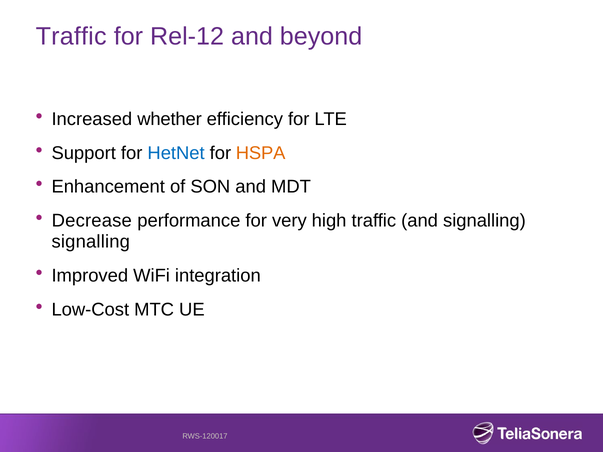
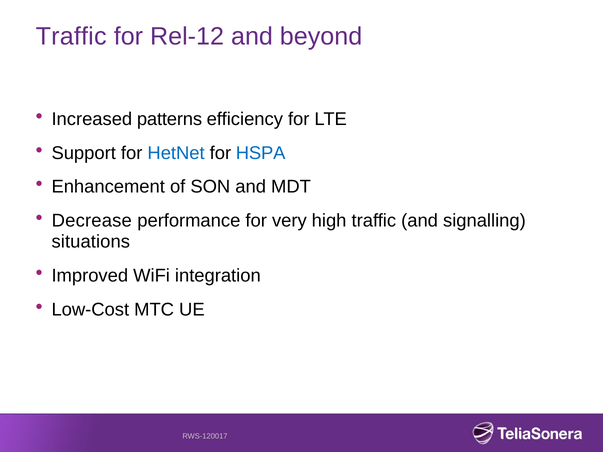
whether: whether -> patterns
HSPA colour: orange -> blue
signalling at (91, 242): signalling -> situations
